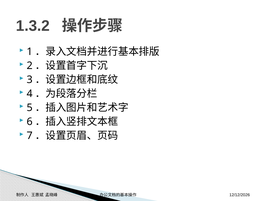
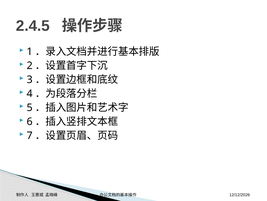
1.3.2: 1.3.2 -> 2.4.5
